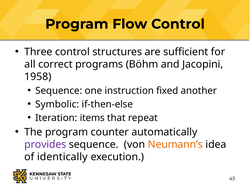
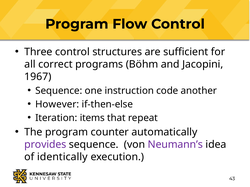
1958: 1958 -> 1967
fixed: fixed -> code
Symbolic: Symbolic -> However
Neumann’s colour: orange -> purple
